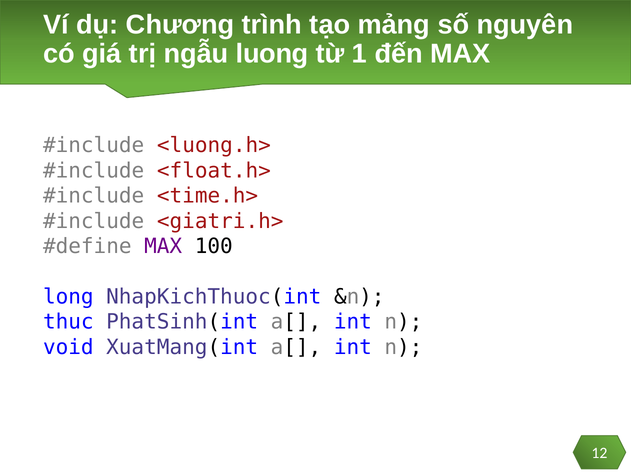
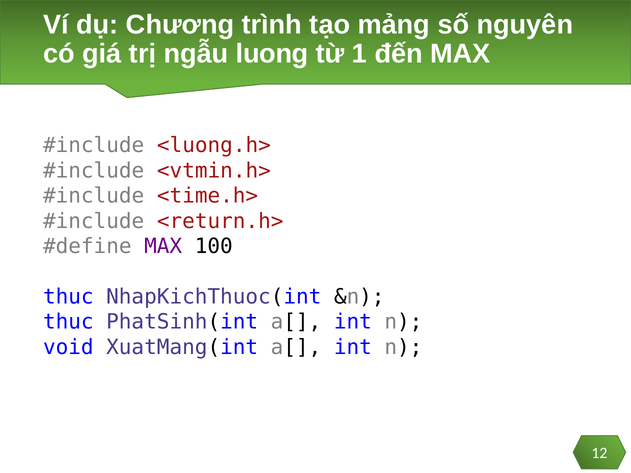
<float.h>: <float.h> -> <vtmin.h>
<giatri.h>: <giatri.h> -> <return.h>
long at (68, 297): long -> thuc
